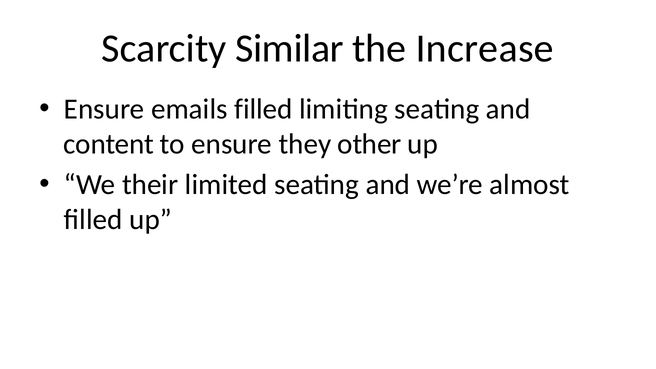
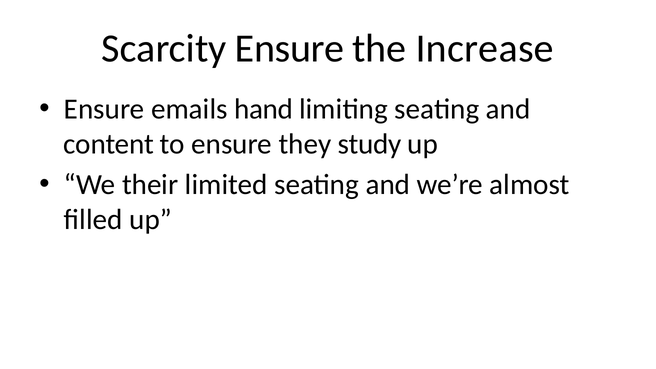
Scarcity Similar: Similar -> Ensure
emails filled: filled -> hand
other: other -> study
